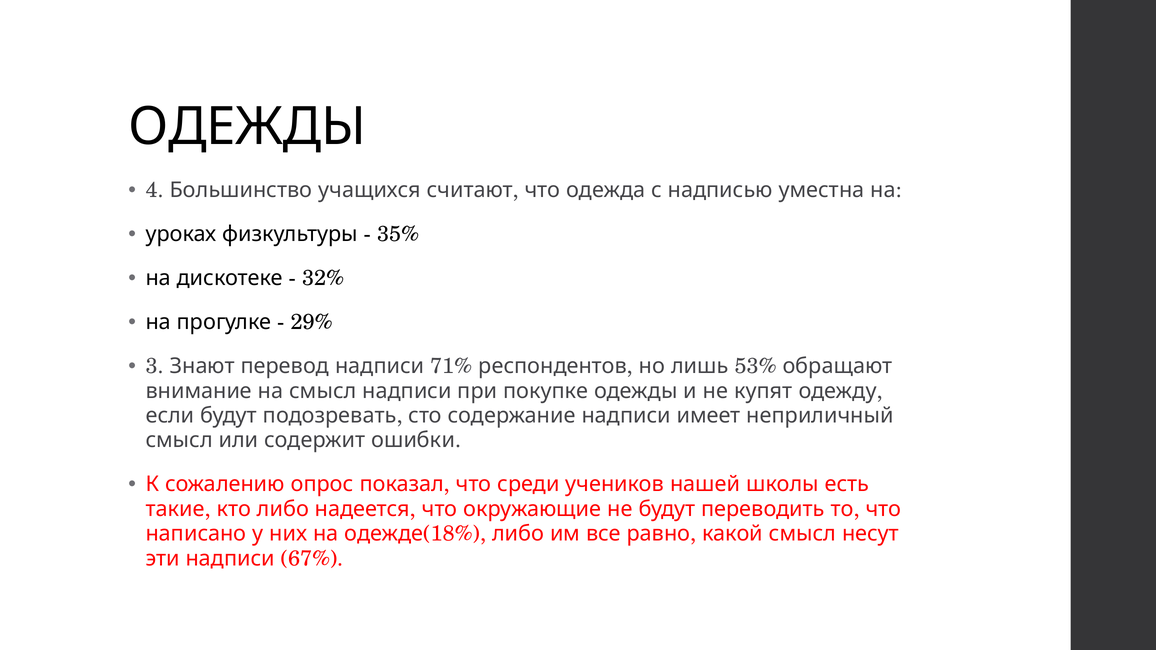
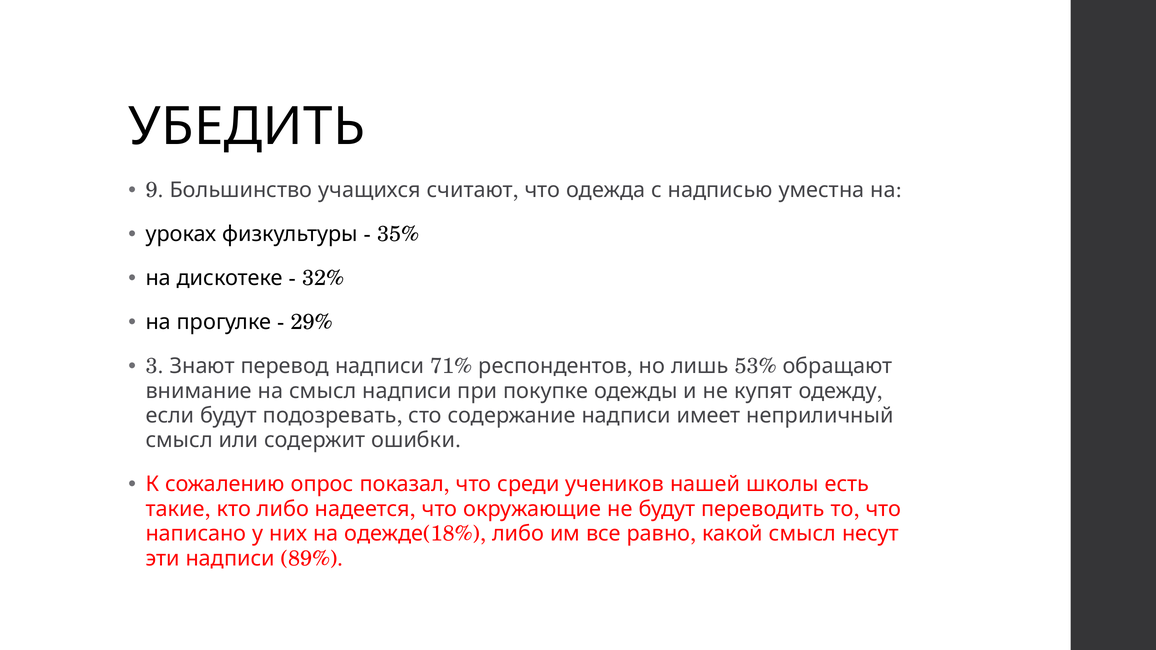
ОДЕЖДЫ at (247, 127): ОДЕЖДЫ -> УБЕДИТЬ
4: 4 -> 9
67%: 67% -> 89%
